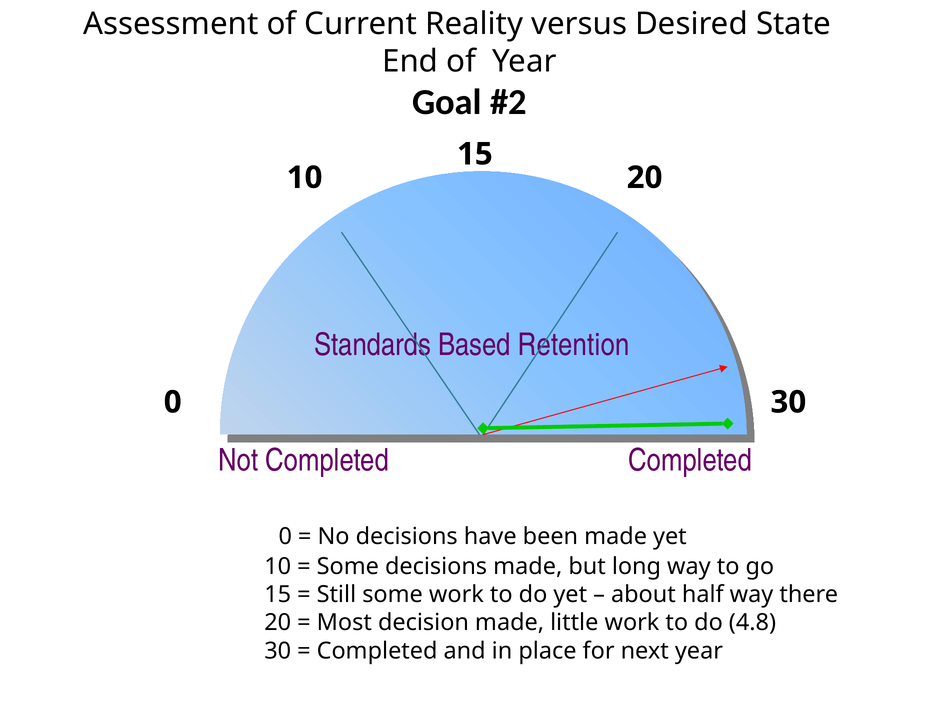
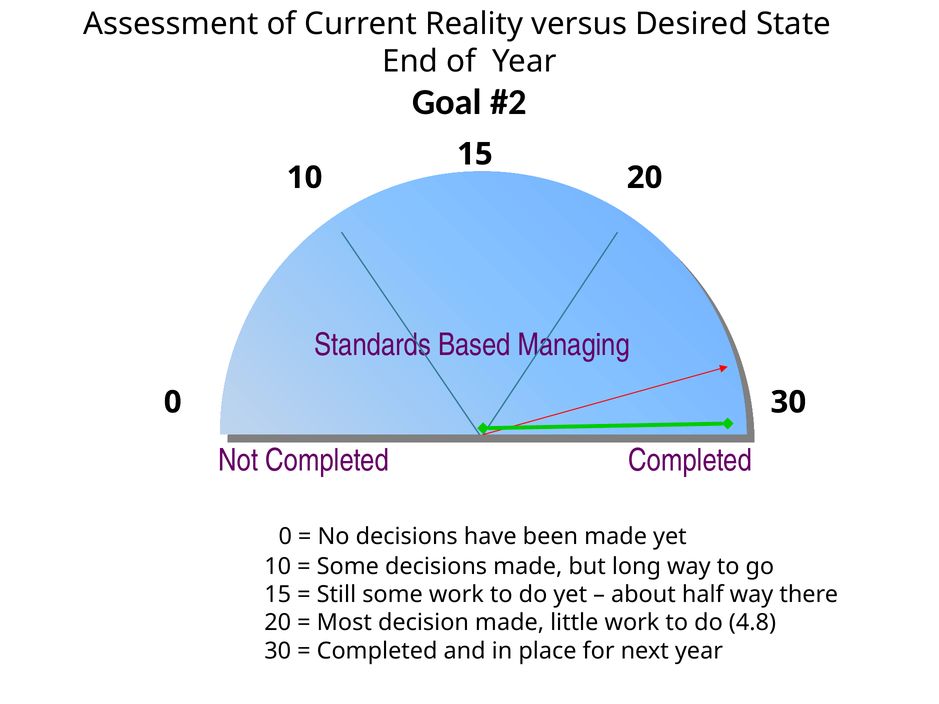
Retention: Retention -> Managing
